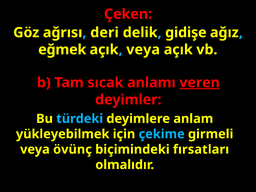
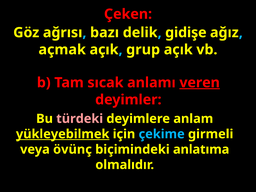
deri: deri -> bazı
eğmek: eğmek -> açmak
açık veya: veya -> grup
türdeki colour: light blue -> pink
yükleyebilmek underline: none -> present
fırsatları: fırsatları -> anlatıma
